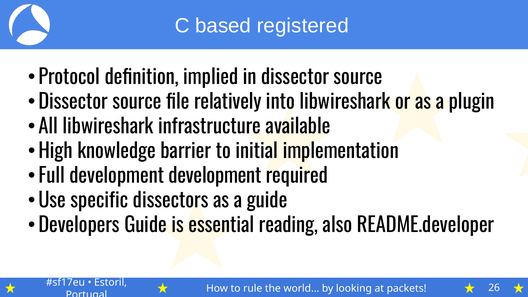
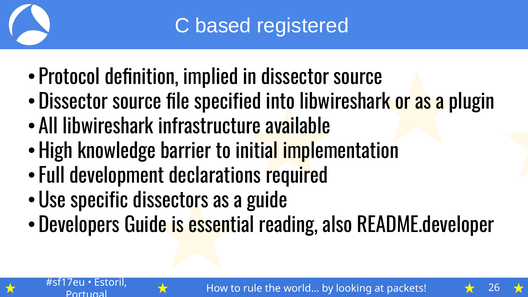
relatively: relatively -> specified
development development: development -> declarations
